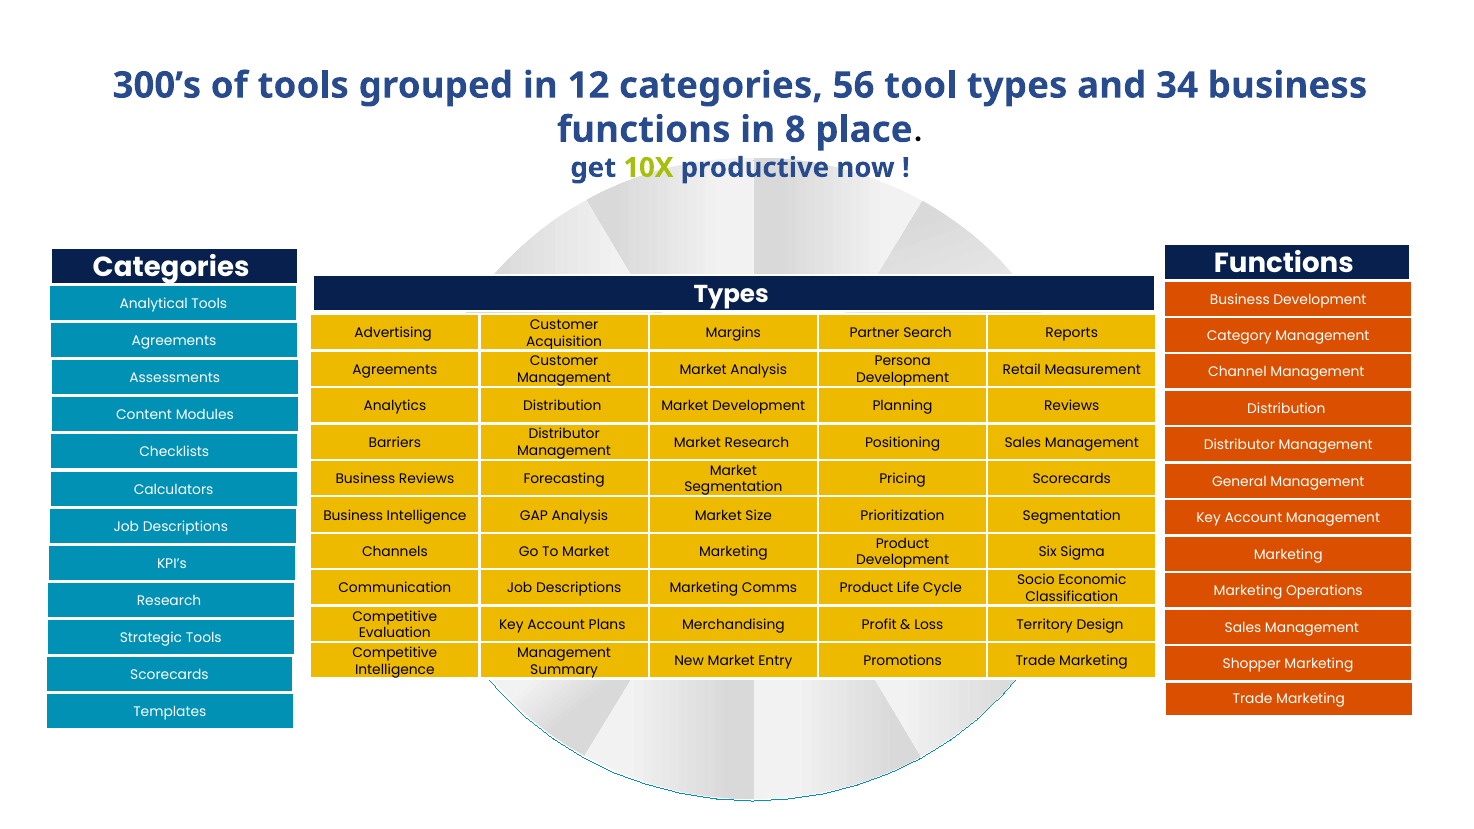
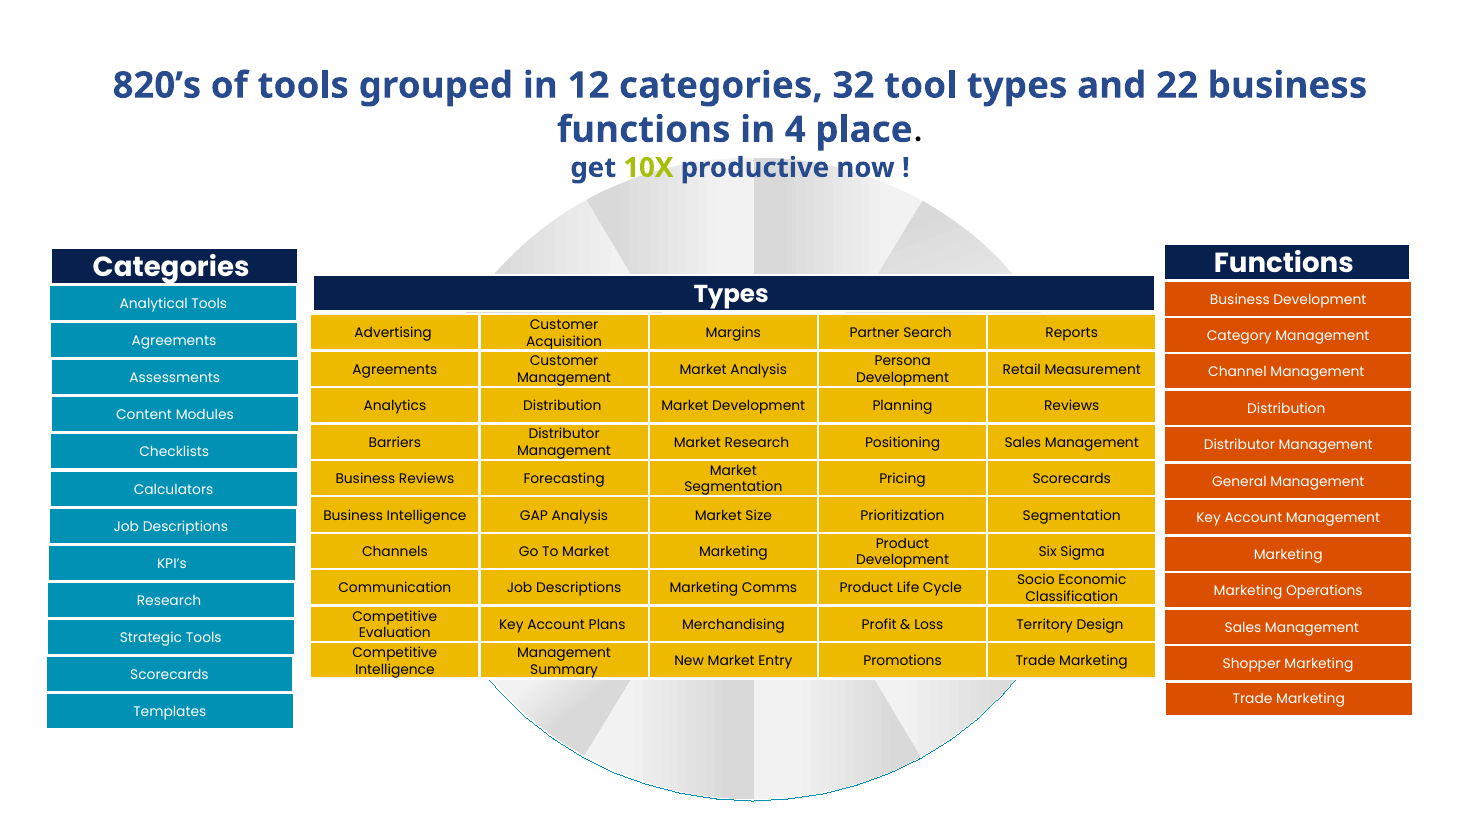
300’s: 300’s -> 820’s
56: 56 -> 32
34: 34 -> 22
8: 8 -> 4
